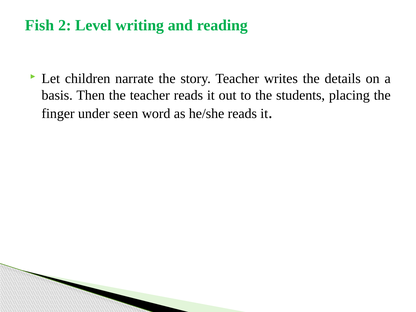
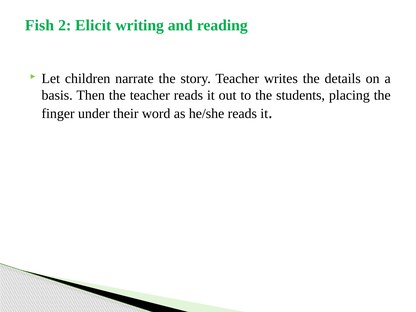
Level: Level -> Elicit
seen: seen -> their
